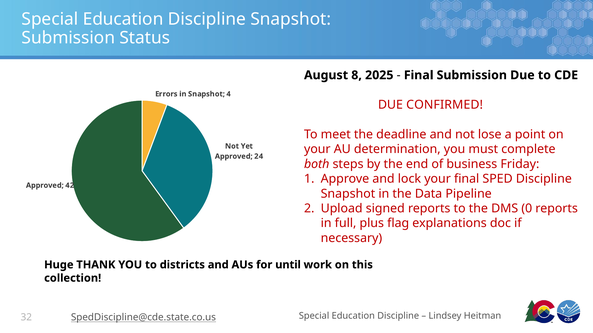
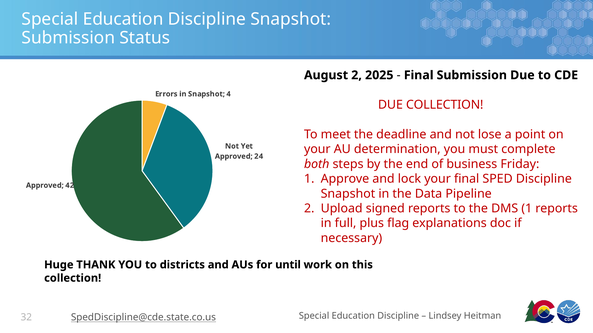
August 8: 8 -> 2
DUE CONFIRMED: CONFIRMED -> COLLECTION
DMS 0: 0 -> 1
